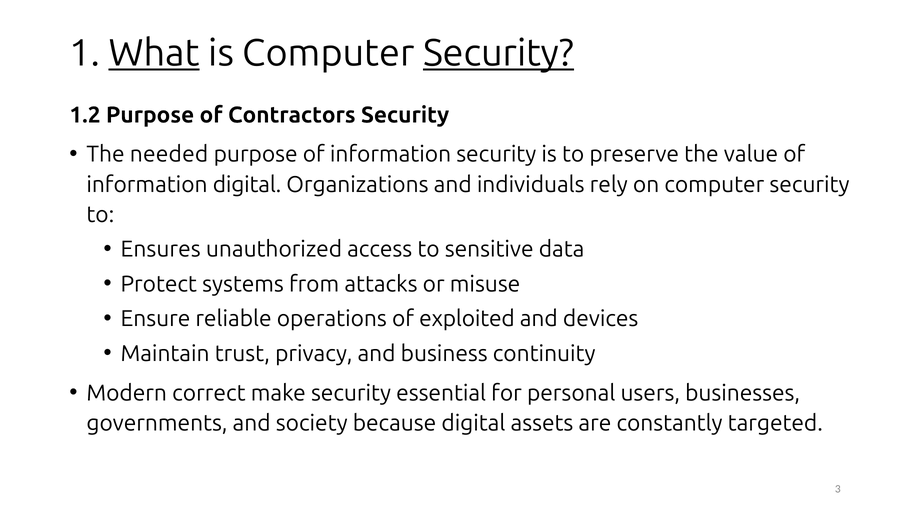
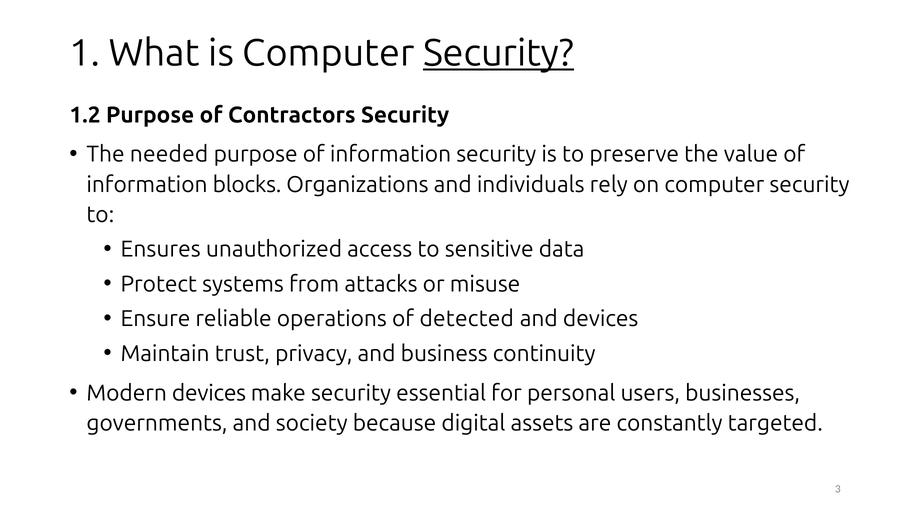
What underline: present -> none
information digital: digital -> blocks
exploited: exploited -> detected
Modern correct: correct -> devices
